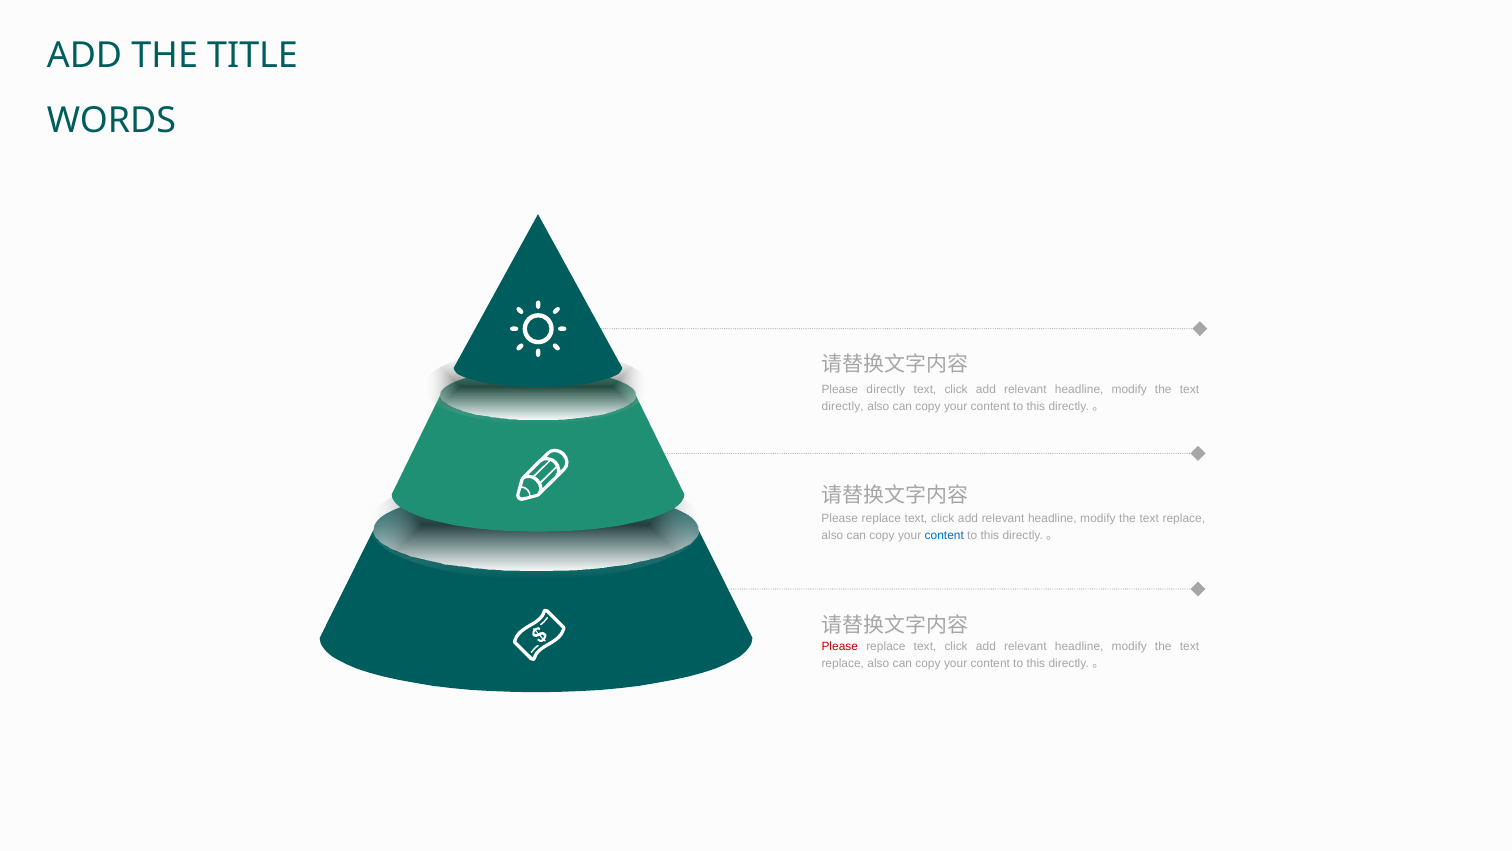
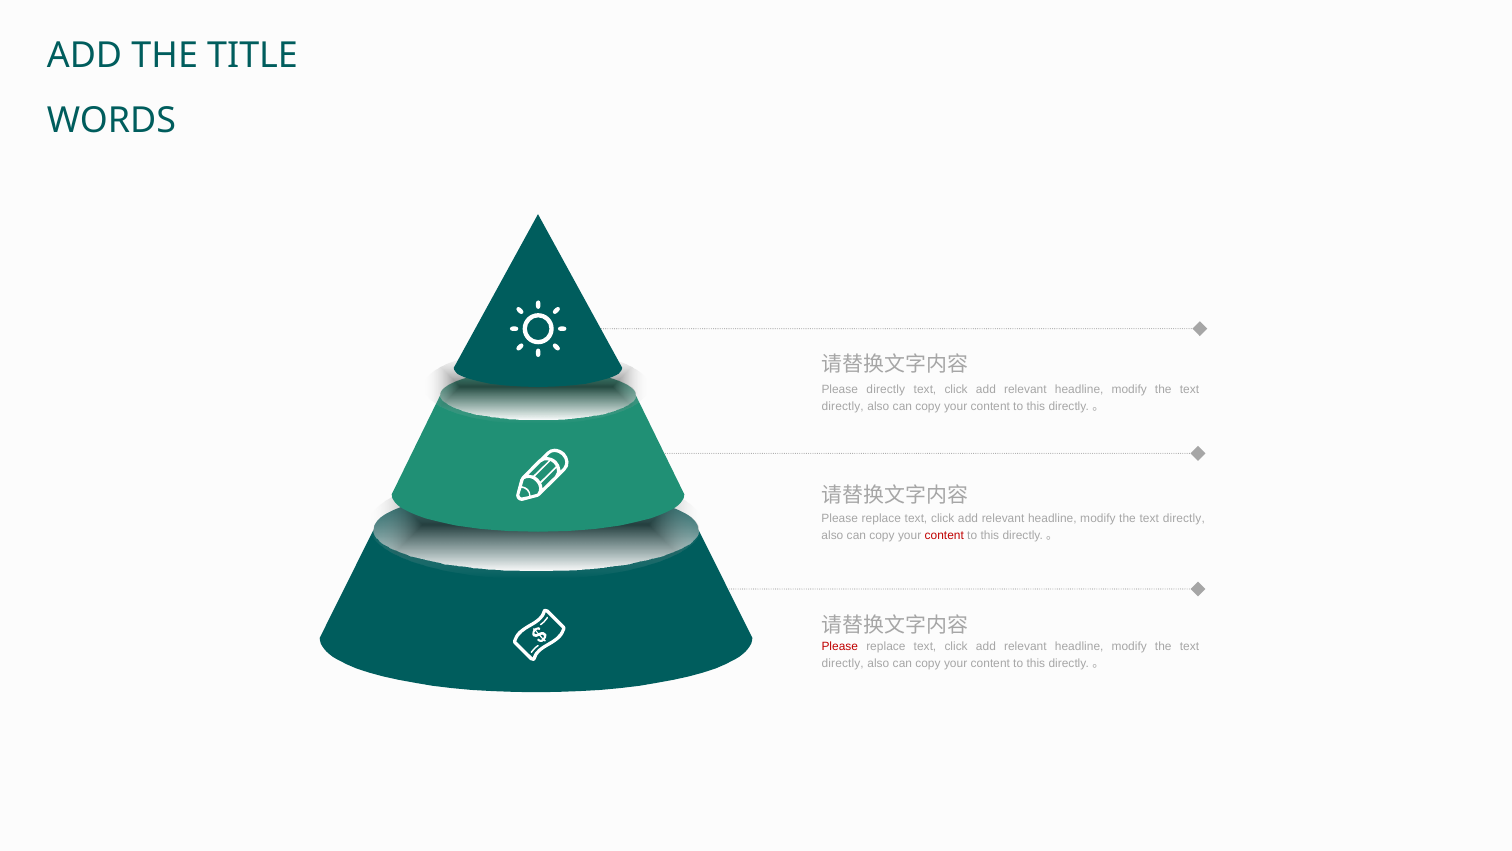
replace at (1184, 518): replace -> directly
content at (944, 535) colour: blue -> red
replace at (843, 664): replace -> directly
